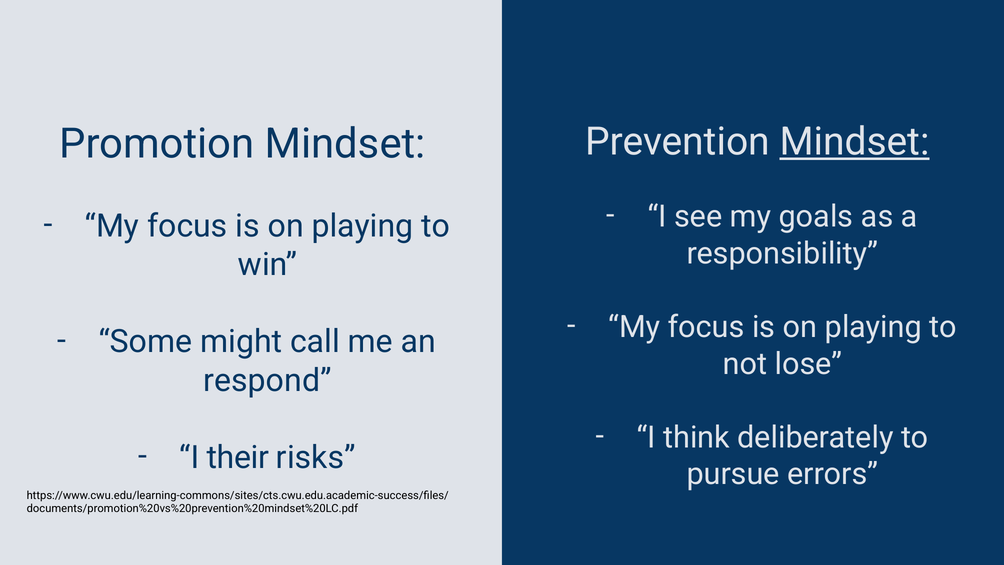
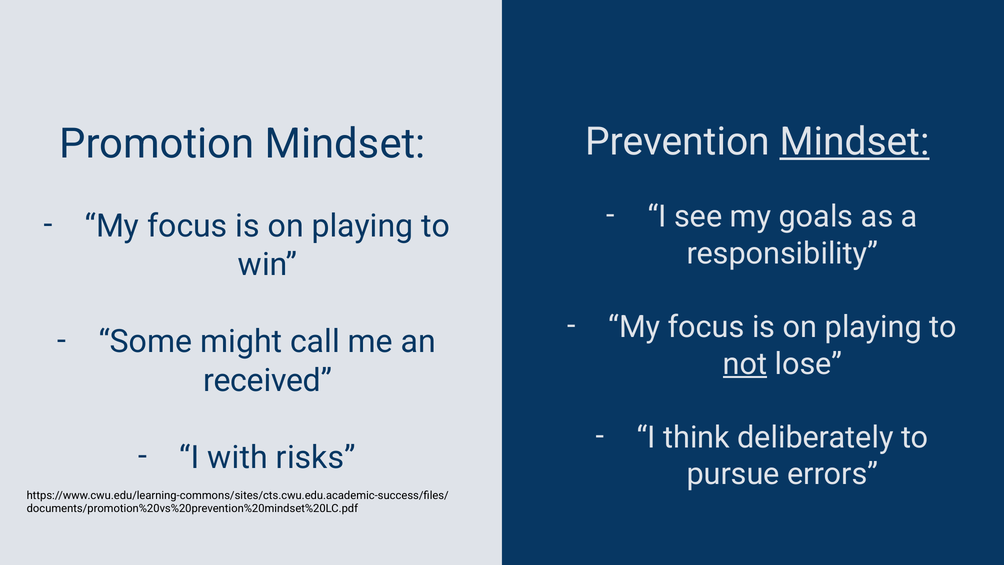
not underline: none -> present
respond: respond -> received
their: their -> with
